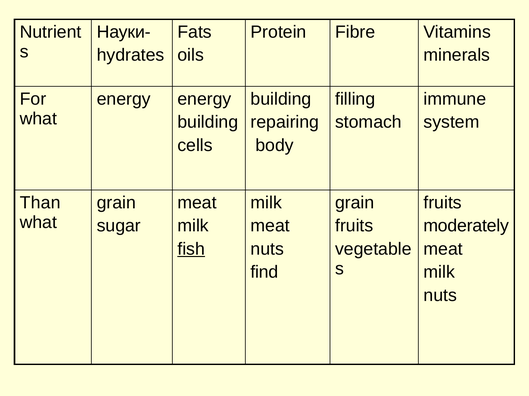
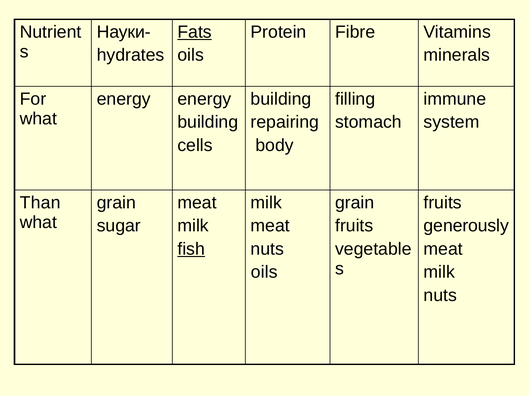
Fats underline: none -> present
moderately: moderately -> generously
find at (264, 273): find -> oils
